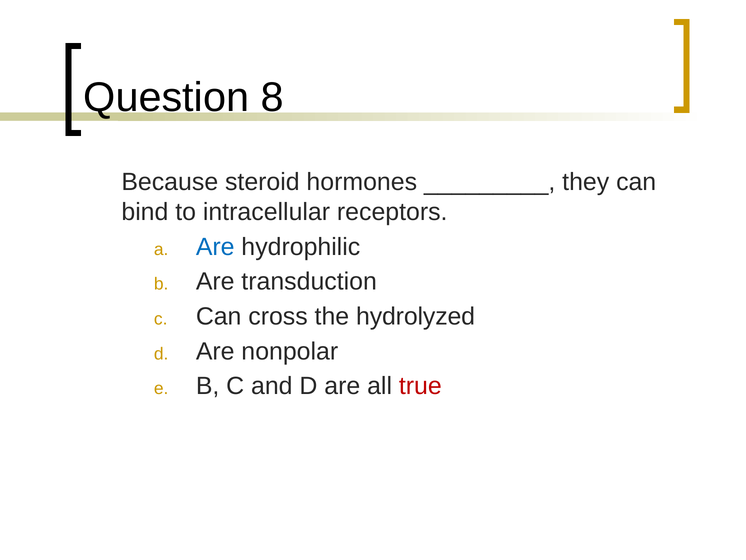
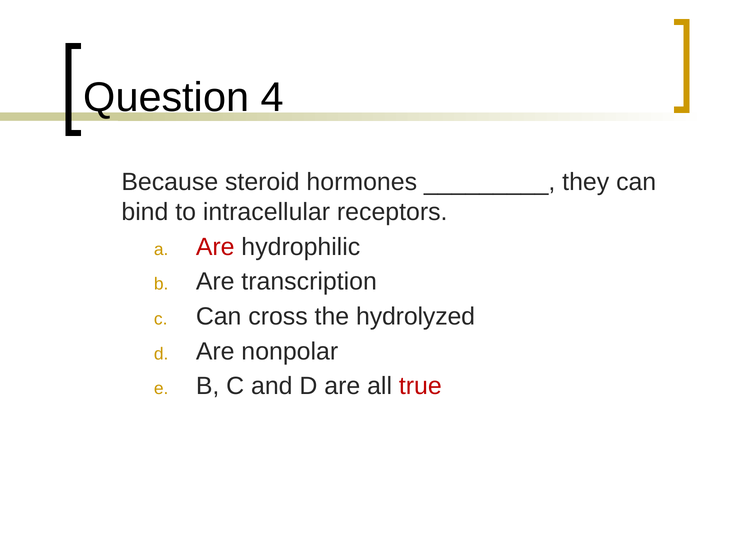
8: 8 -> 4
Are at (215, 247) colour: blue -> red
transduction: transduction -> transcription
